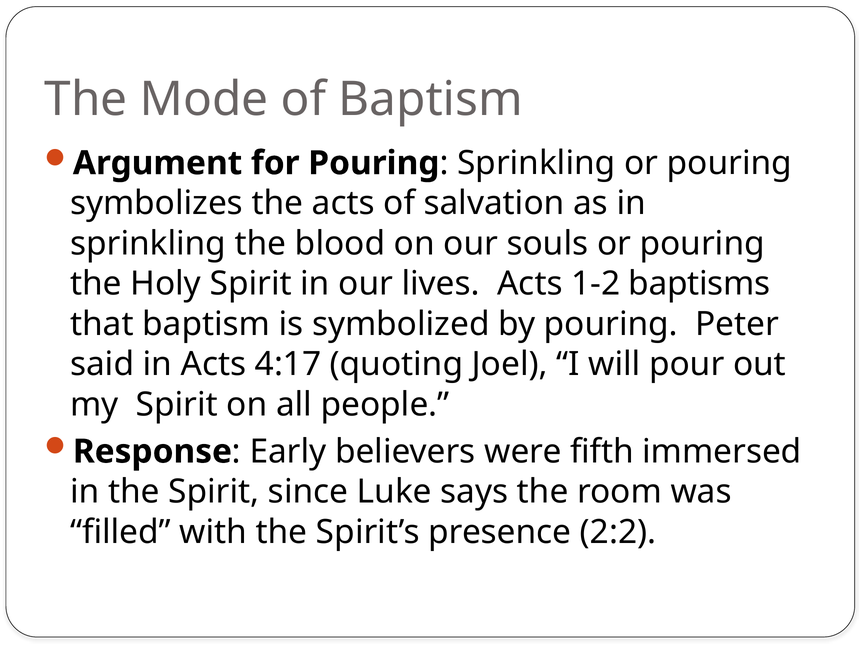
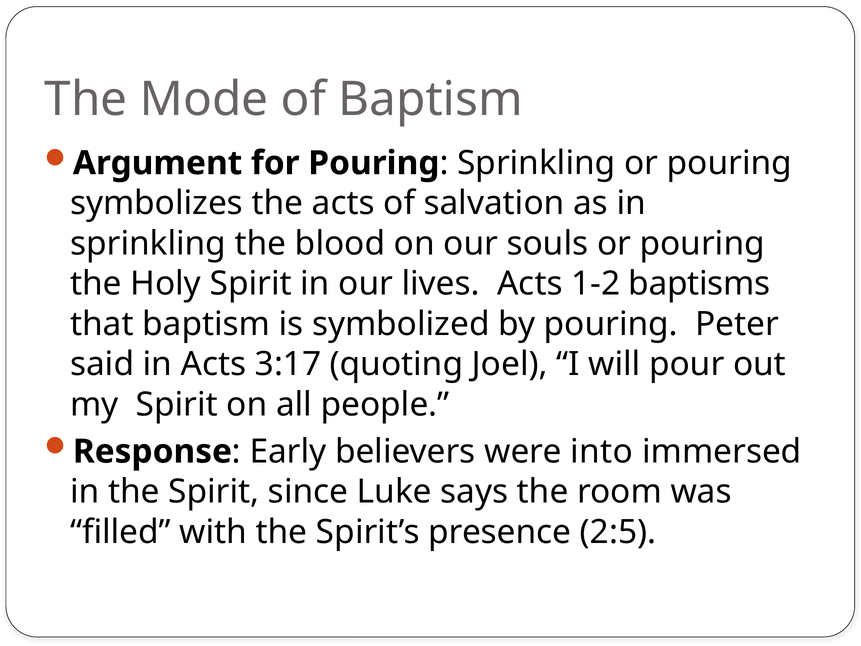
4:17: 4:17 -> 3:17
fifth: fifth -> into
2:2: 2:2 -> 2:5
